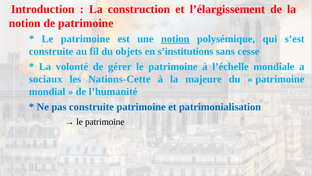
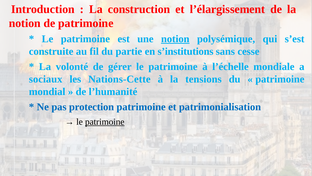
objets: objets -> partie
majeure: majeure -> tensions
pas construite: construite -> protection
patrimoine at (105, 121) underline: none -> present
